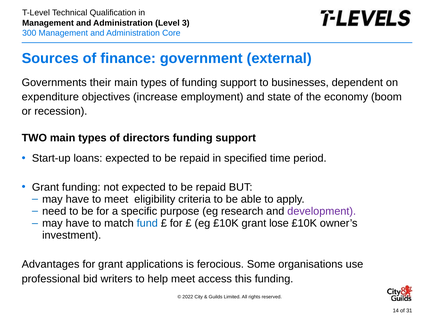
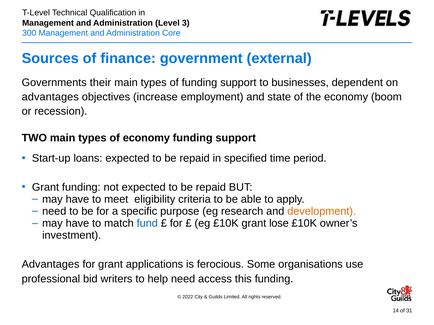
expenditure at (50, 97): expenditure -> advantages
of directors: directors -> economy
development colour: purple -> orange
help meet: meet -> need
